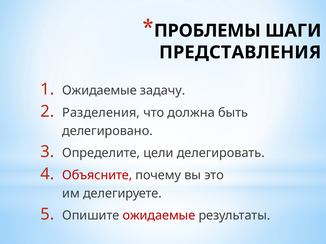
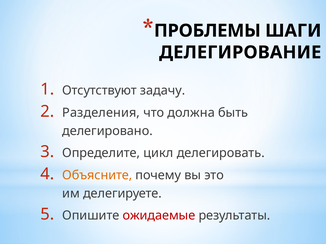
ПРЕДСТАВЛЕНИЯ: ПРЕДСТАВЛЕНИЯ -> ДЕЛЕГИРОВАНИЕ
Ожидаемые at (99, 91): Ожидаемые -> Отсутствуют
цели: цели -> цикл
Объясните colour: red -> orange
